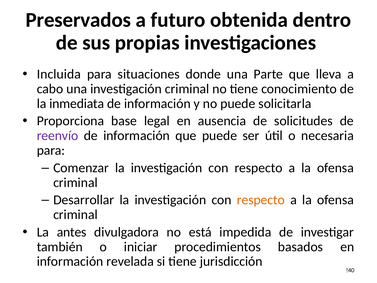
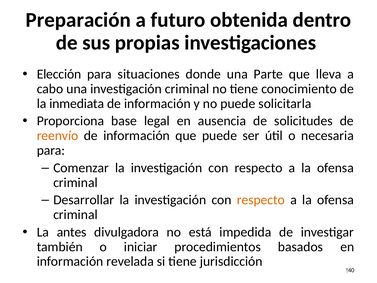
Preservados: Preservados -> Preparación
Incluida: Incluida -> Elección
reenvío colour: purple -> orange
